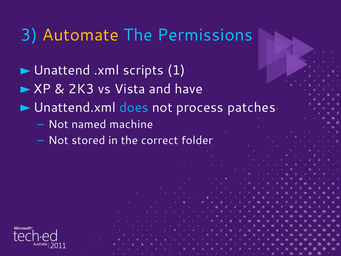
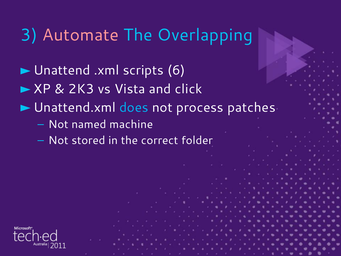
Automate colour: yellow -> pink
Permissions: Permissions -> Overlapping
1: 1 -> 6
have: have -> click
